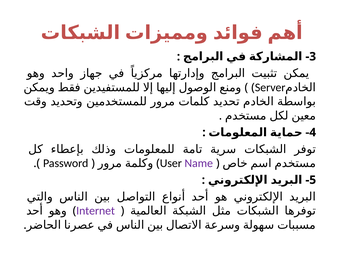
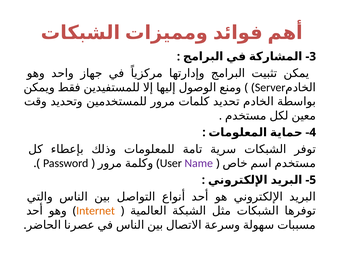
Internet colour: purple -> orange
